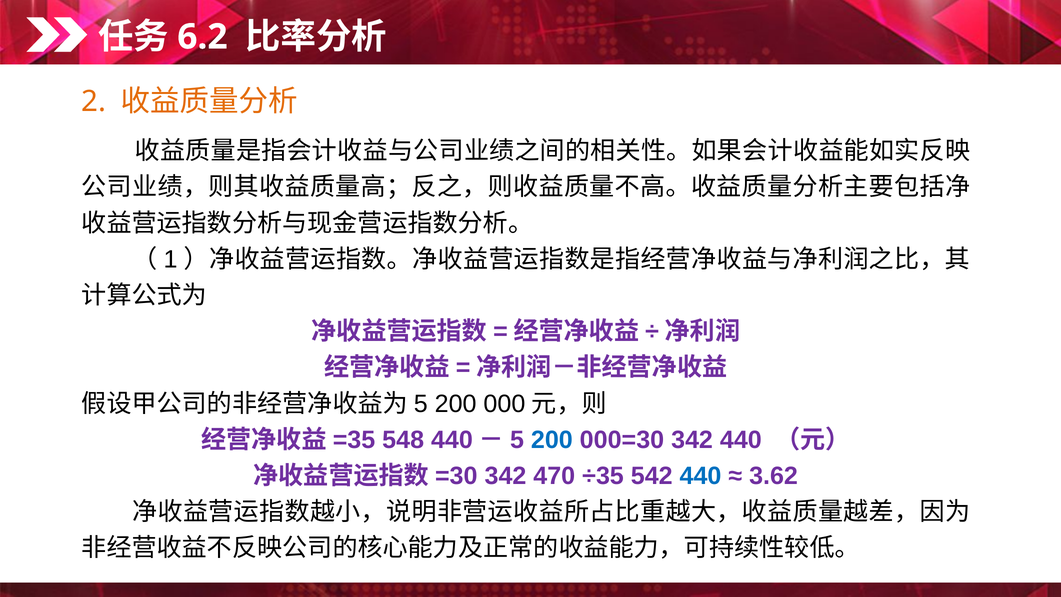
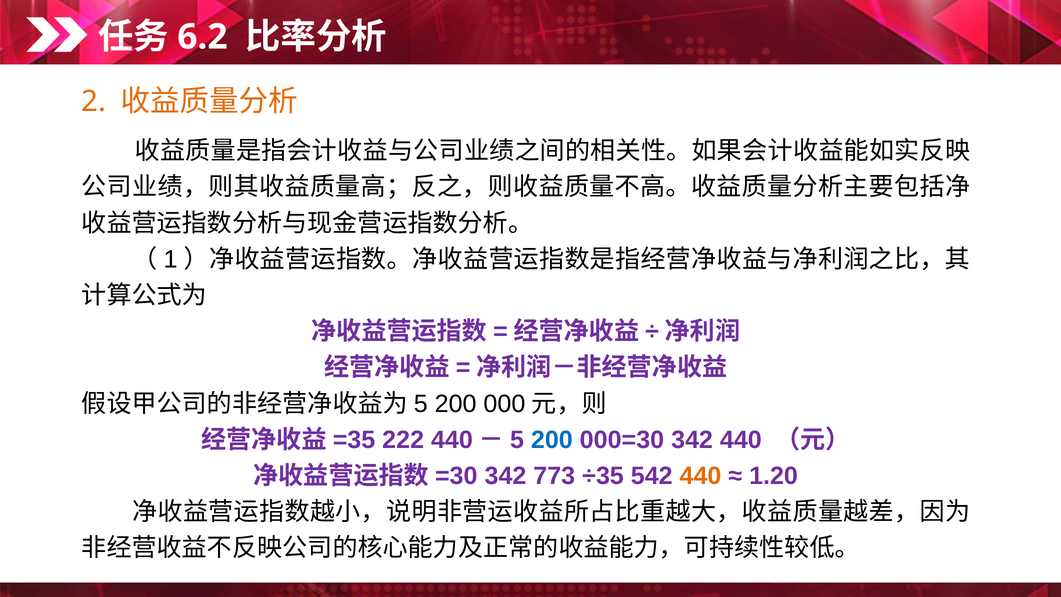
548: 548 -> 222
470: 470 -> 773
440 at (700, 476) colour: blue -> orange
3.62: 3.62 -> 1.20
